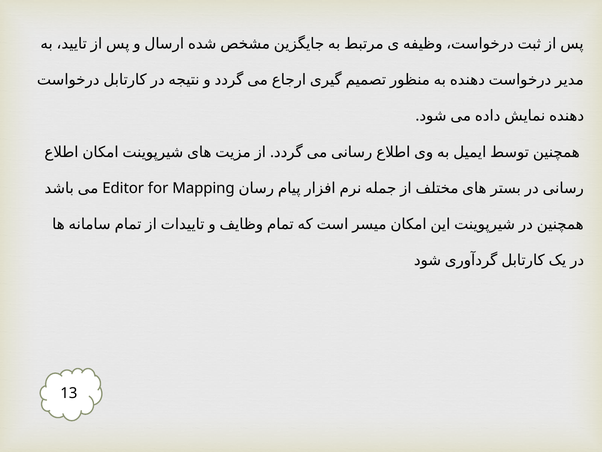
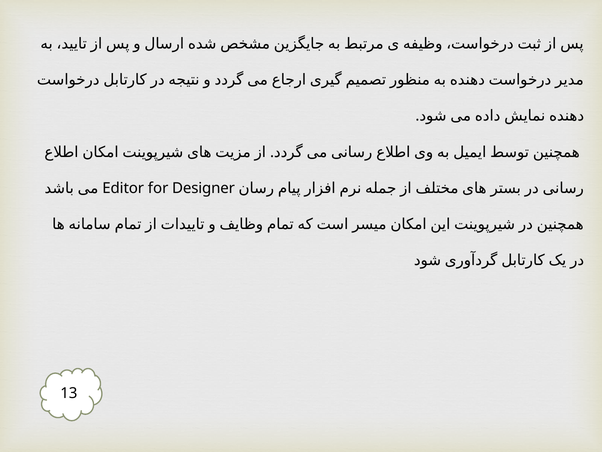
Mapping: Mapping -> Designer
